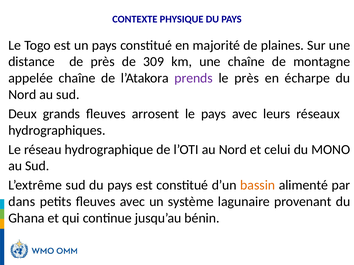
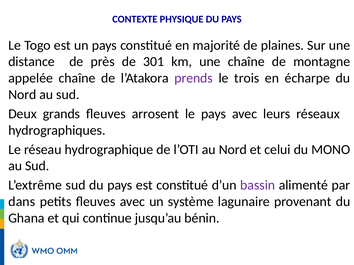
309: 309 -> 301
le près: près -> trois
bassin colour: orange -> purple
